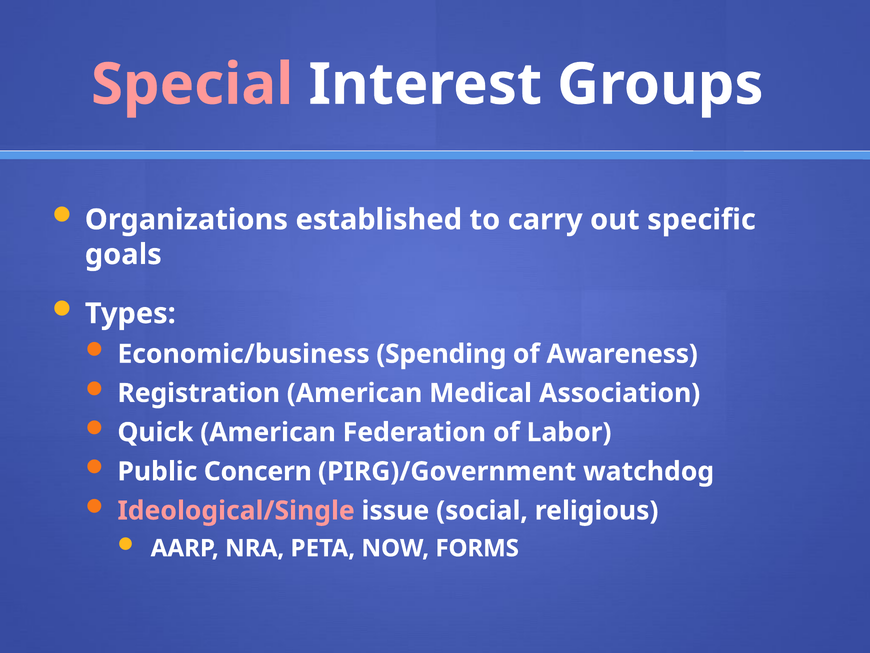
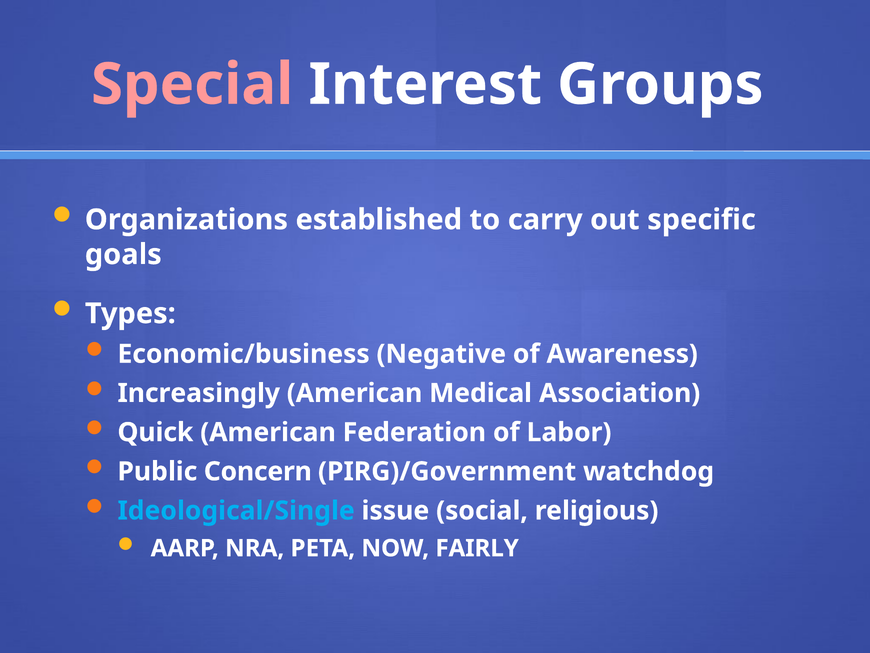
Spending: Spending -> Negative
Registration: Registration -> Increasingly
Ideological/Single colour: pink -> light blue
FORMS: FORMS -> FAIRLY
